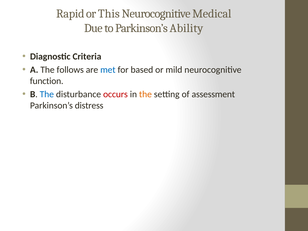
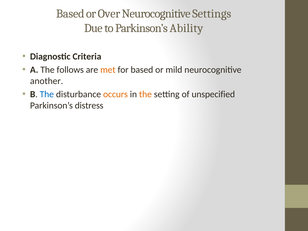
Rapid at (70, 14): Rapid -> Based
This: This -> Over
Medical: Medical -> Settings
met colour: blue -> orange
function: function -> another
occurs colour: red -> orange
assessment: assessment -> unspecified
